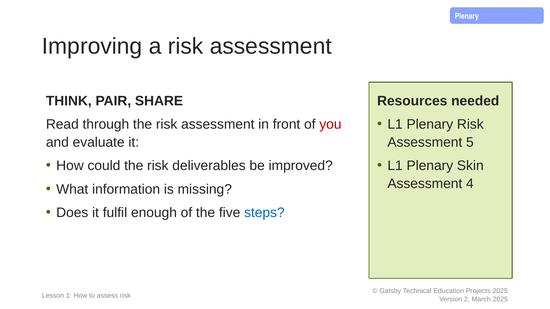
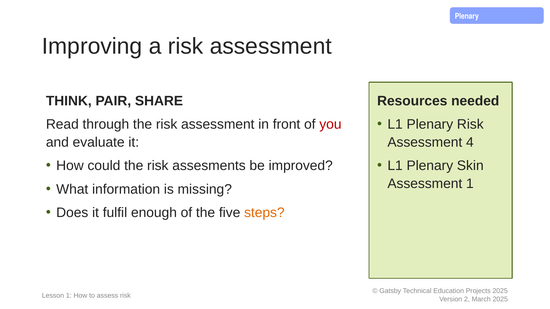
5: 5 -> 4
deliverables: deliverables -> assesments
Assessment 4: 4 -> 1
steps colour: blue -> orange
